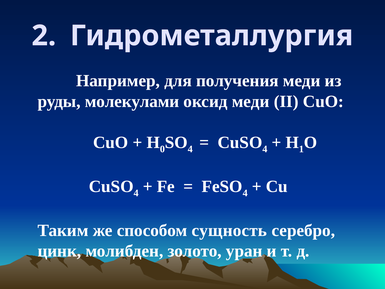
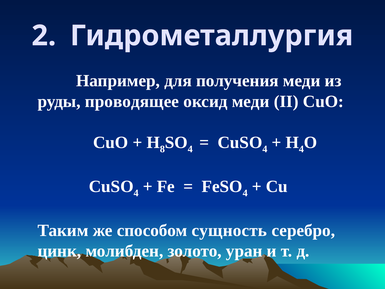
молекулами: молекулами -> проводящее
0: 0 -> 8
1 at (301, 149): 1 -> 4
